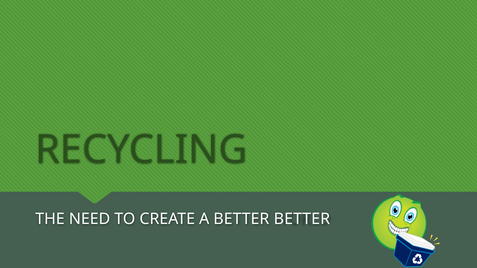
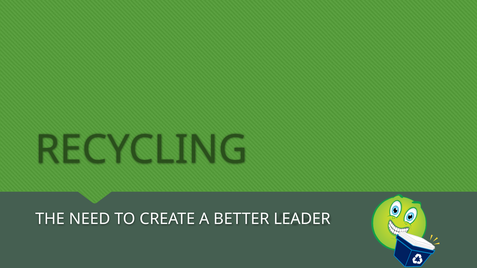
BETTER BETTER: BETTER -> LEADER
